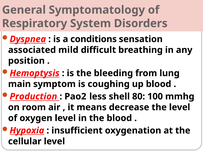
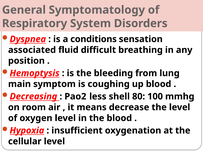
mild: mild -> fluid
Production: Production -> Decreasing
